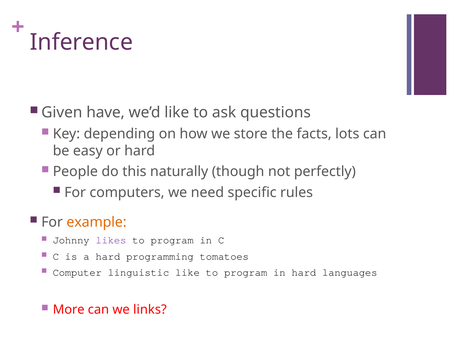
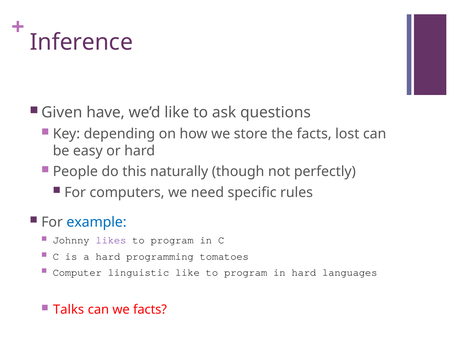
lots: lots -> lost
example colour: orange -> blue
More: More -> Talks
we links: links -> facts
